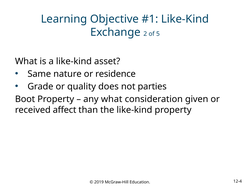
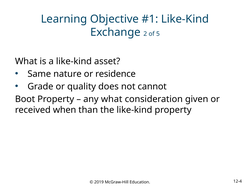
parties: parties -> cannot
affect: affect -> when
